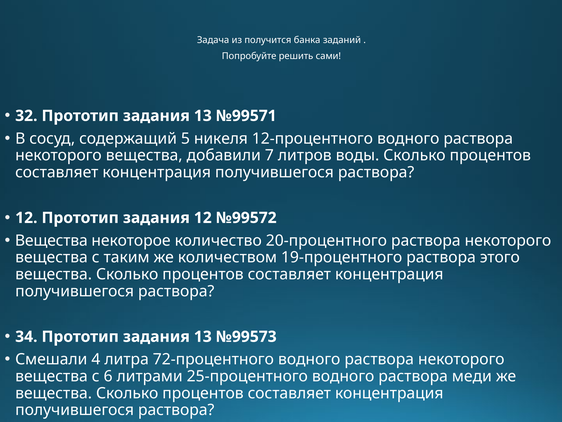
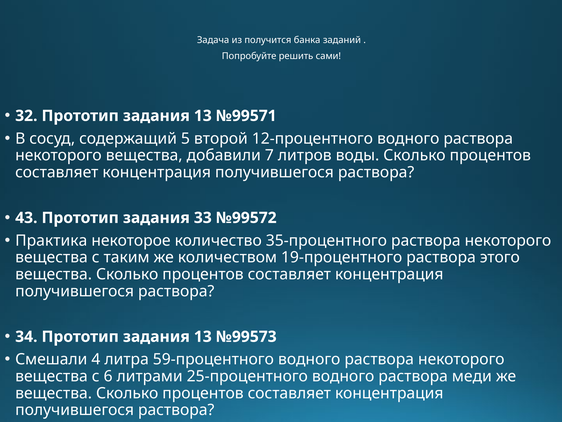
никеля: никеля -> второй
12 at (26, 218): 12 -> 43
задания 12: 12 -> 33
Вещества at (51, 240): Вещества -> Практика
20-процентного: 20-процентного -> 35-процентного
72-процентного: 72-процентного -> 59-процентного
